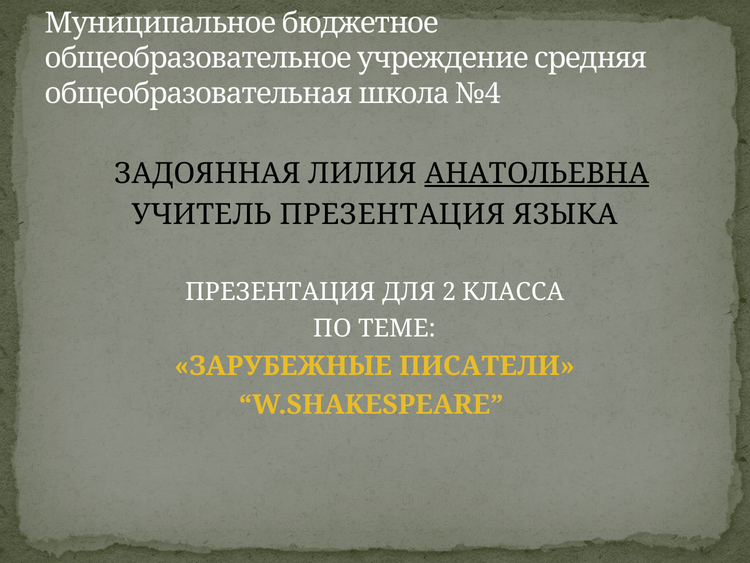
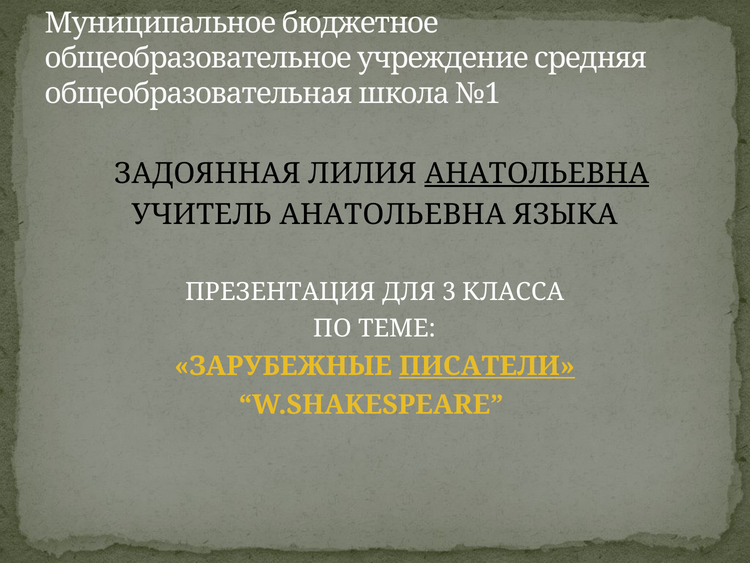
№4: №4 -> №1
УЧИТЕЛЬ ПРЕЗЕНТАЦИЯ: ПРЕЗЕНТАЦИЯ -> АНАТОЛЬЕВНА
2: 2 -> 3
ПИСАТЕЛИ underline: none -> present
